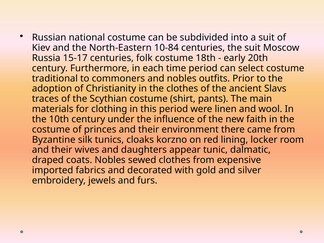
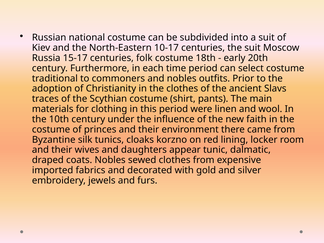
10-84: 10-84 -> 10-17
